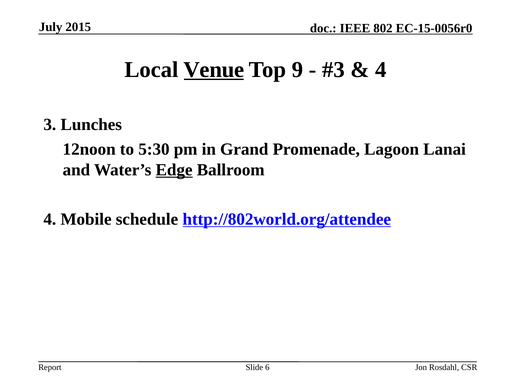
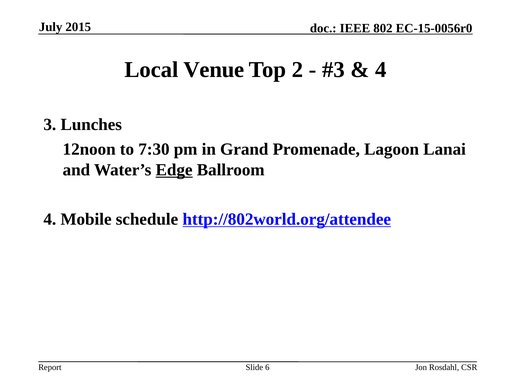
Venue underline: present -> none
9: 9 -> 2
5:30: 5:30 -> 7:30
